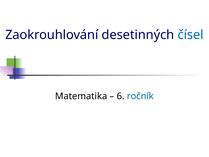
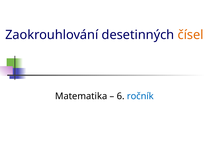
čísel colour: blue -> orange
